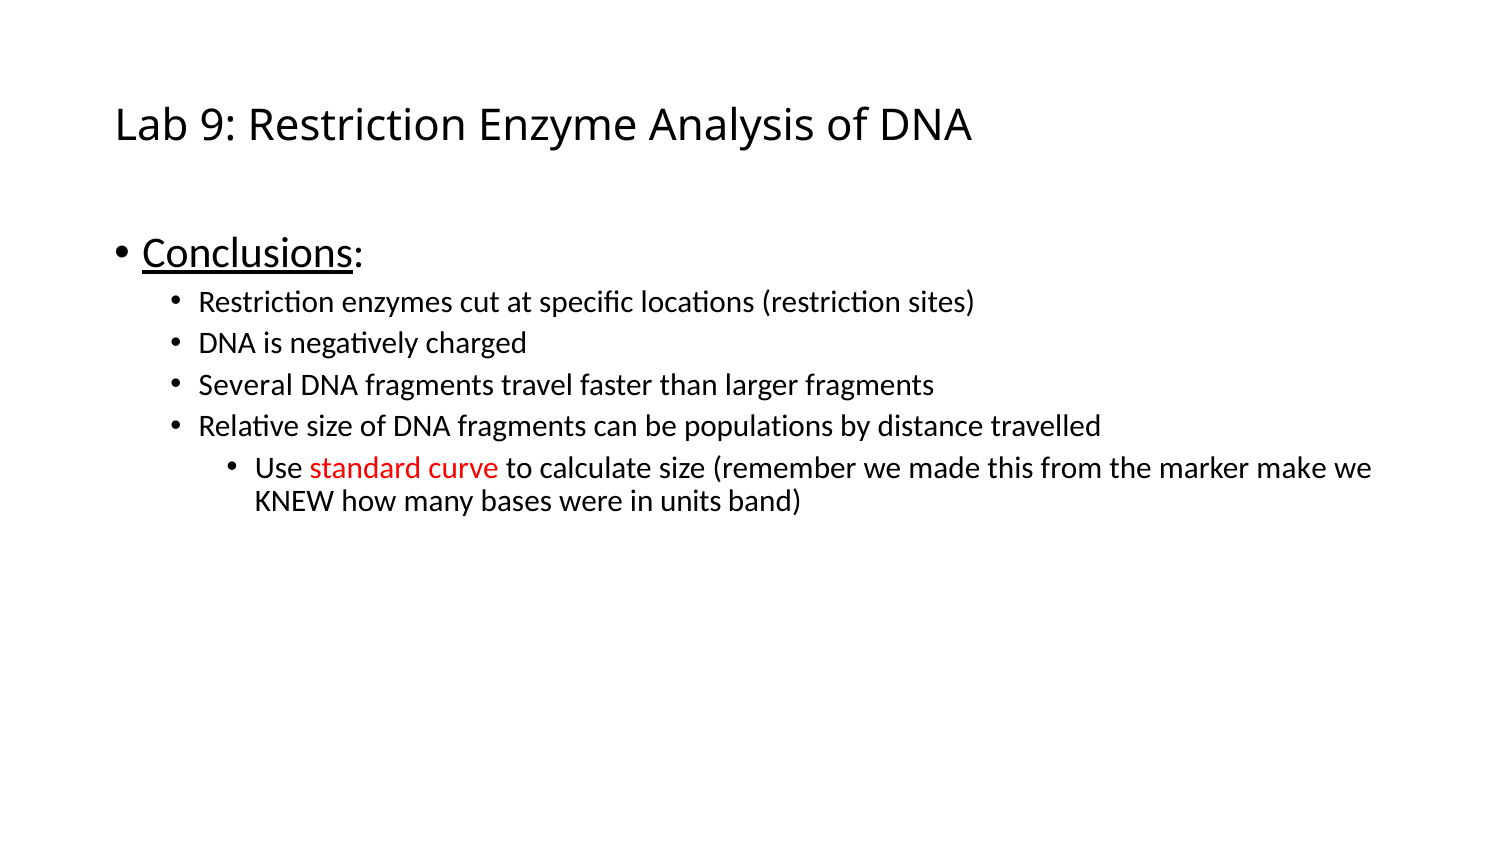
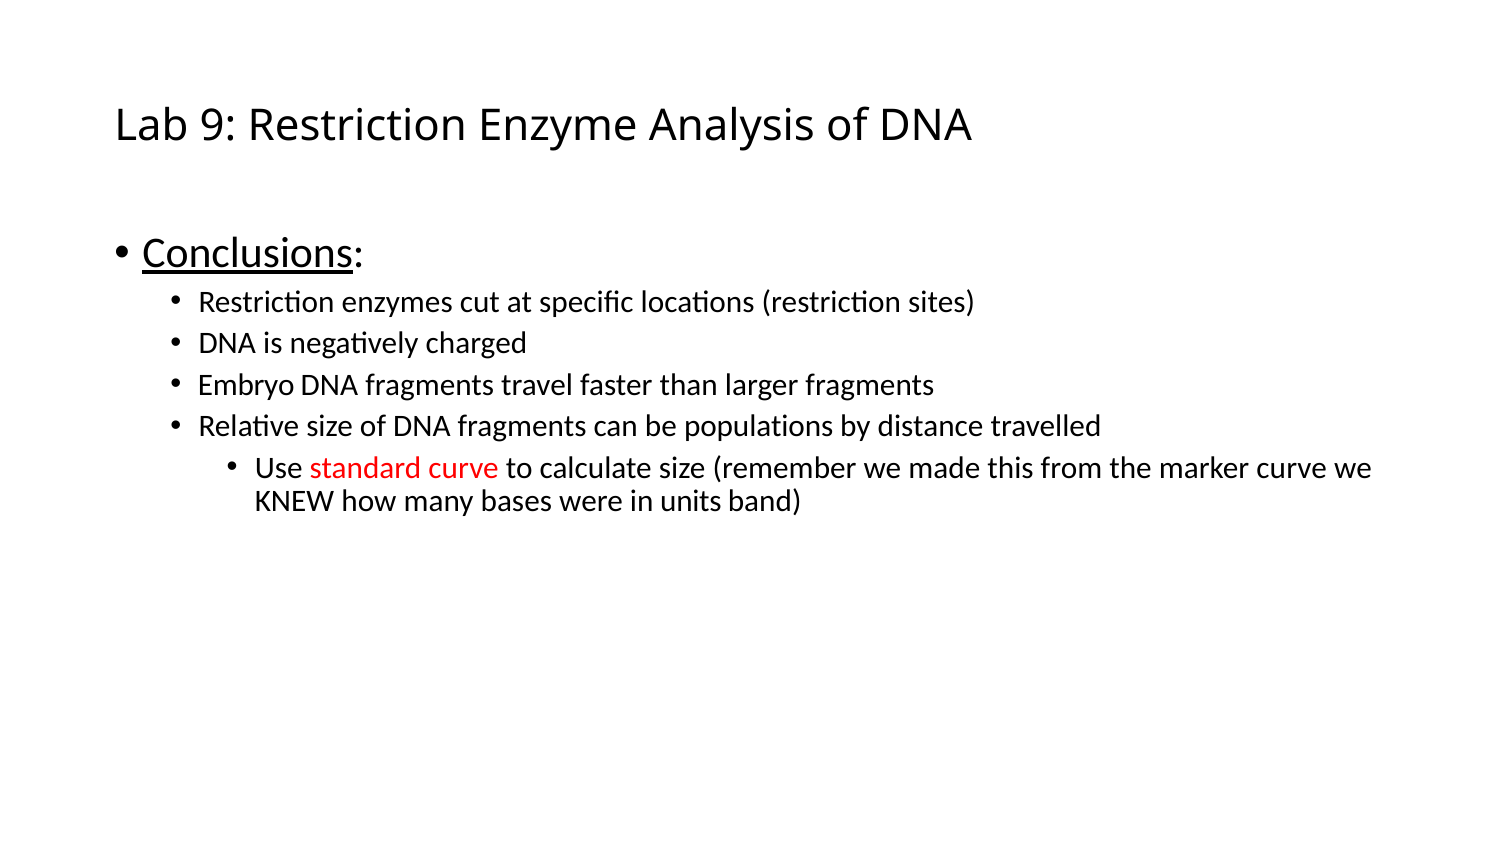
Several: Several -> Embryo
marker make: make -> curve
